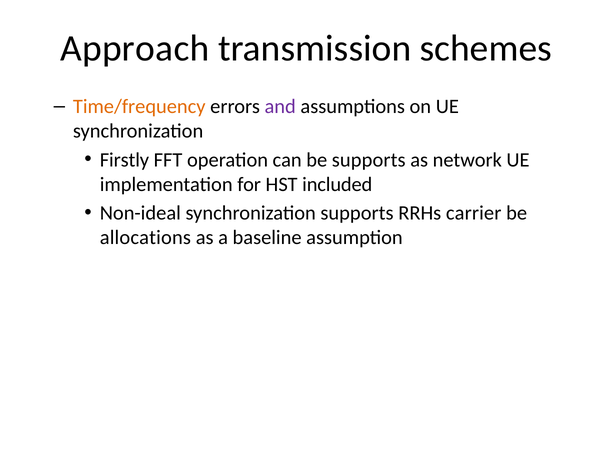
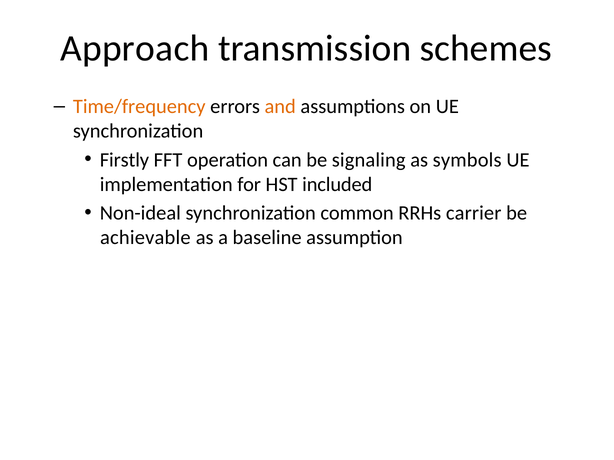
and colour: purple -> orange
be supports: supports -> signaling
network: network -> symbols
synchronization supports: supports -> common
allocations: allocations -> achievable
